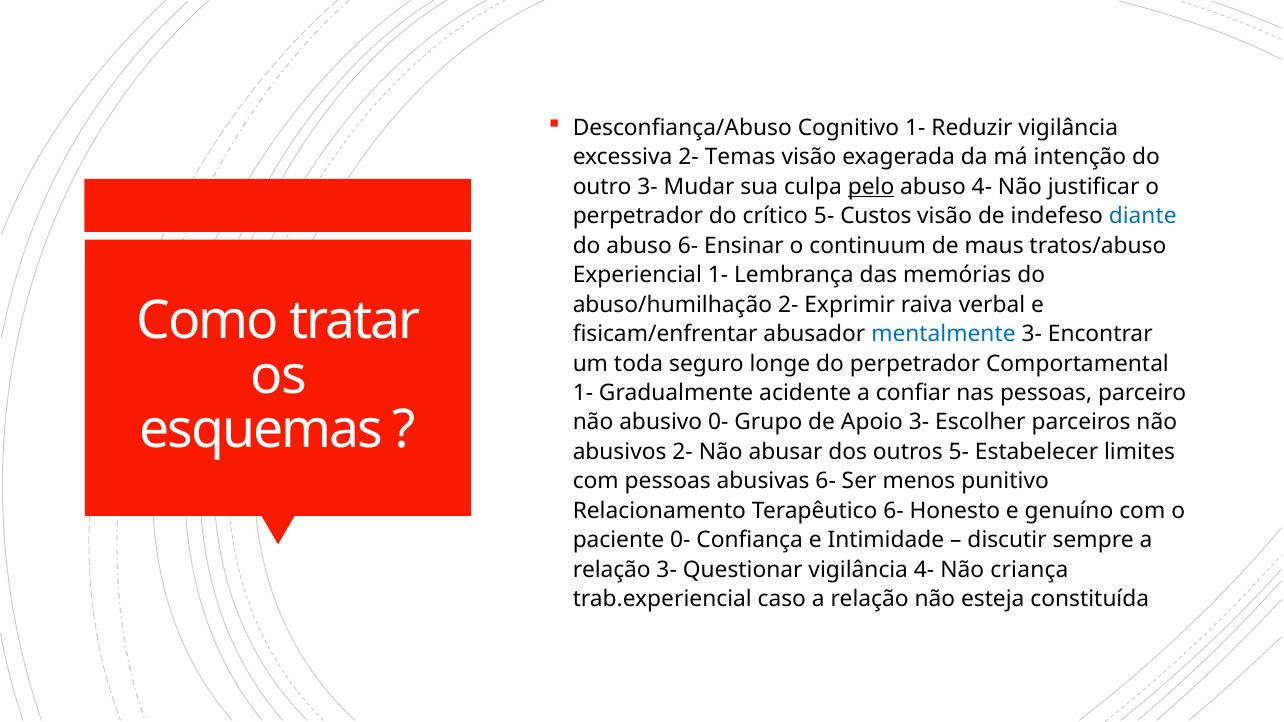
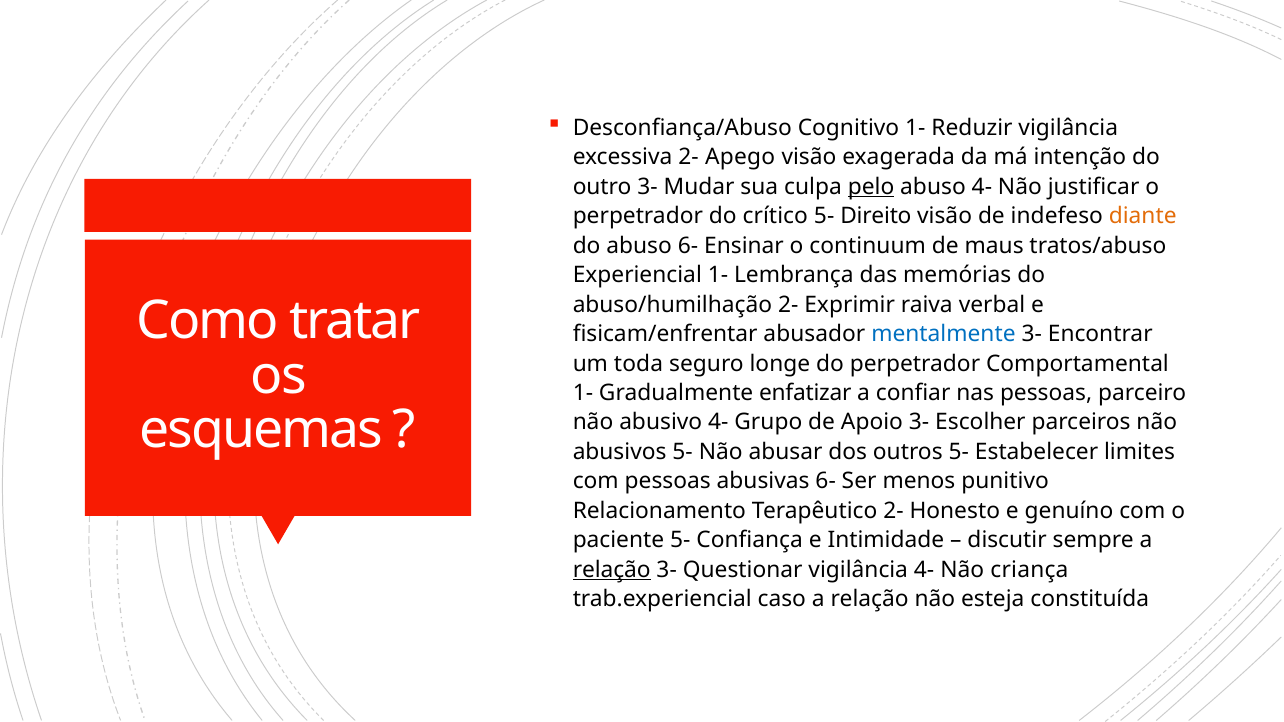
Temas: Temas -> Apego
Custos: Custos -> Direito
diante colour: blue -> orange
acidente: acidente -> enfatizar
abusivo 0-: 0- -> 4-
abusivos 2-: 2- -> 5-
Terapêutico 6-: 6- -> 2-
paciente 0-: 0- -> 5-
relação at (612, 570) underline: none -> present
